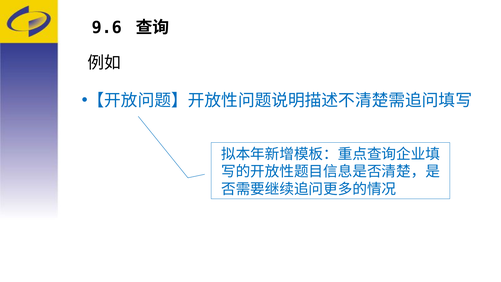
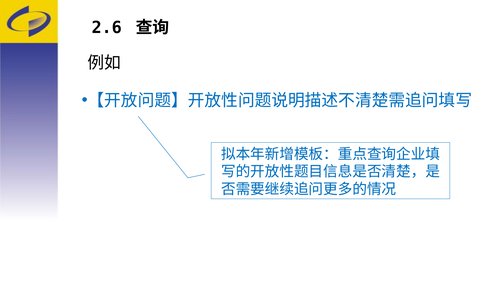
9.6: 9.6 -> 2.6
